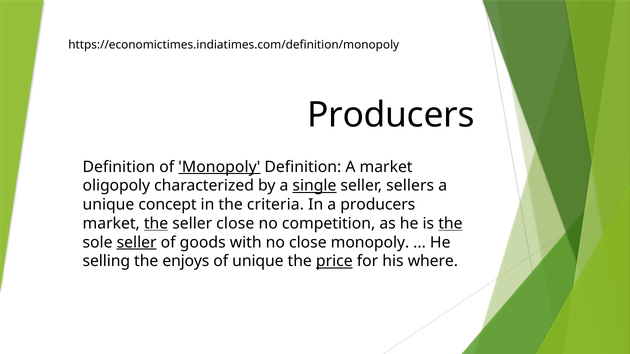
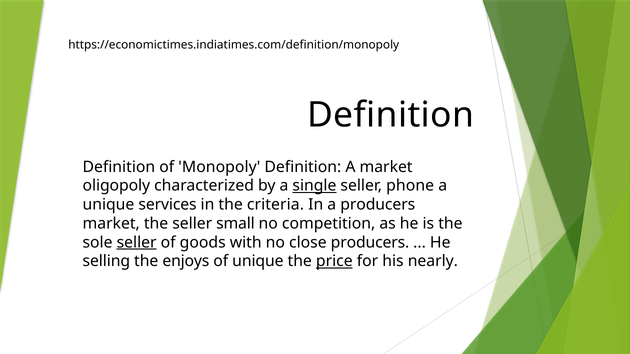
Producers at (391, 115): Producers -> Definition
Monopoly at (219, 167) underline: present -> none
sellers: sellers -> phone
concept: concept -> services
the at (156, 224) underline: present -> none
seller close: close -> small
the at (450, 224) underline: present -> none
close monopoly: monopoly -> producers
where: where -> nearly
